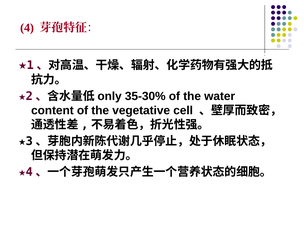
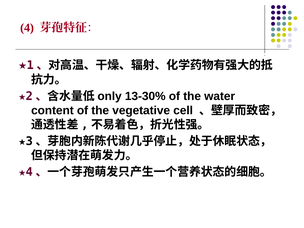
35-30%: 35-30% -> 13-30%
